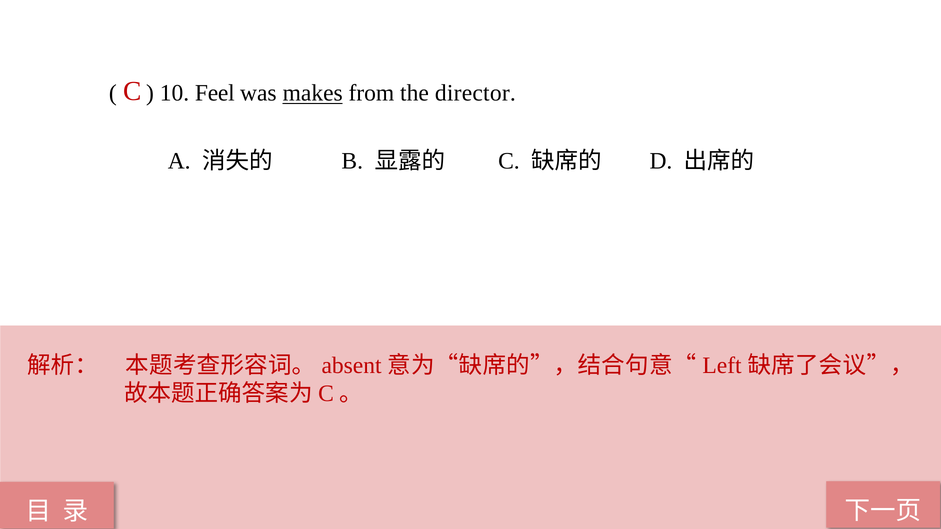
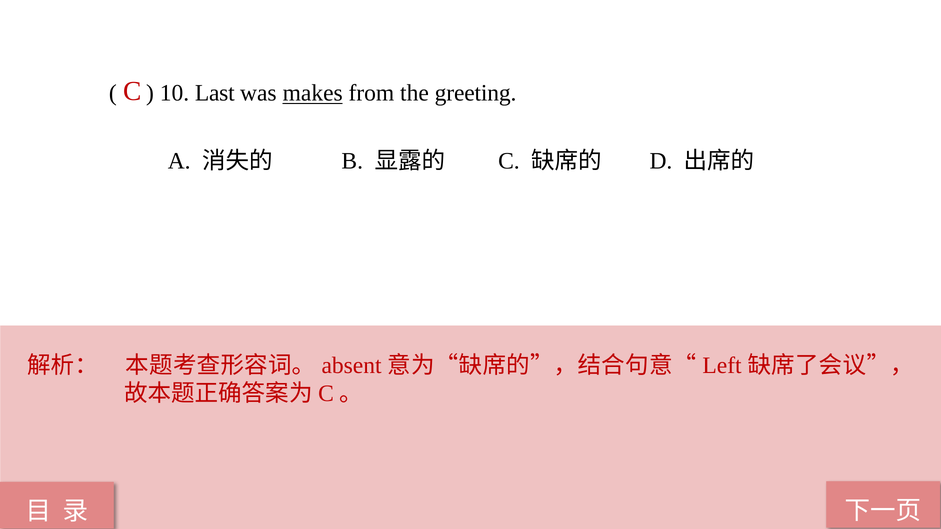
Feel: Feel -> Last
director: director -> greeting
